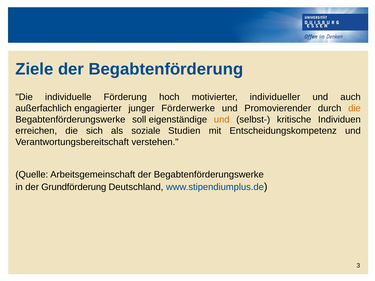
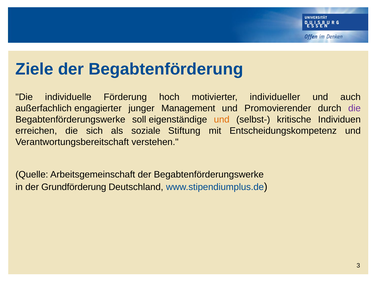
Förderwerke: Förderwerke -> Management
die at (354, 108) colour: orange -> purple
Studien: Studien -> Stiftung
